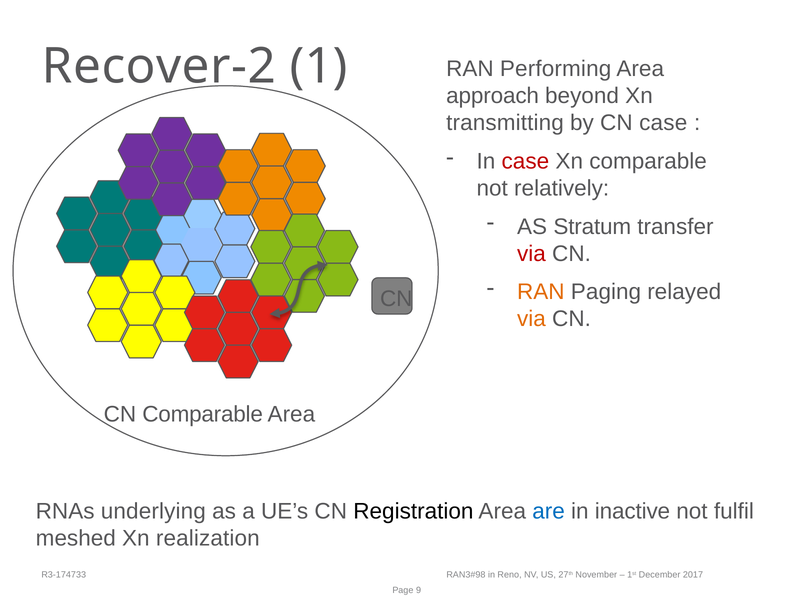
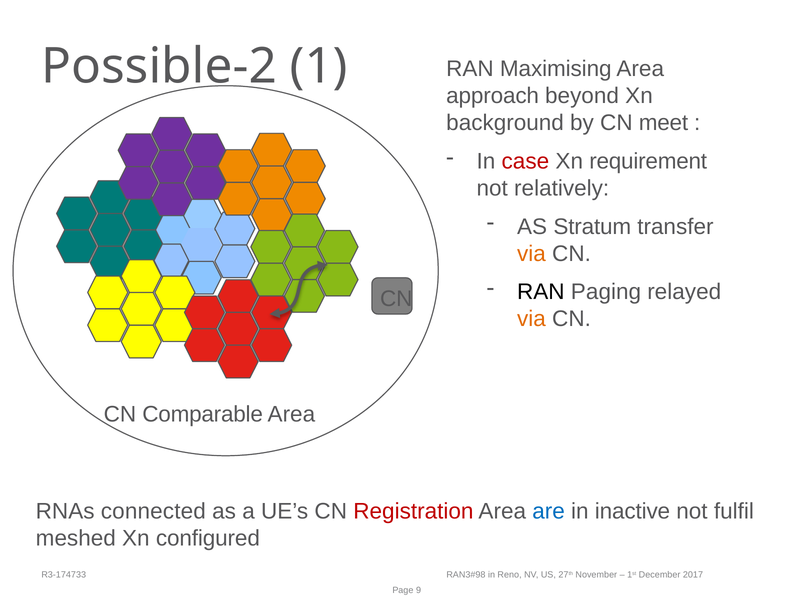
Recover-2: Recover-2 -> Possible-2
Performing: Performing -> Maximising
transmitting: transmitting -> background
CN case: case -> meet
Xn comparable: comparable -> requirement
via at (531, 253) colour: red -> orange
RAN at (541, 292) colour: orange -> black
underlying: underlying -> connected
Registration colour: black -> red
realization: realization -> configured
